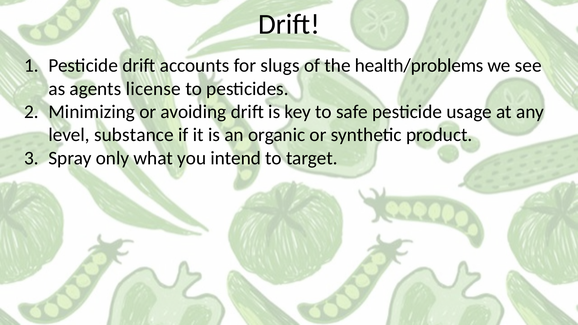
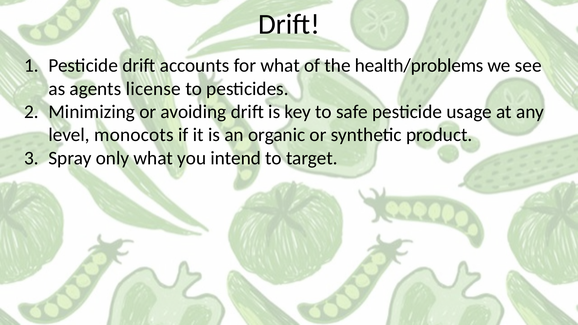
for slugs: slugs -> what
substance: substance -> monocots
